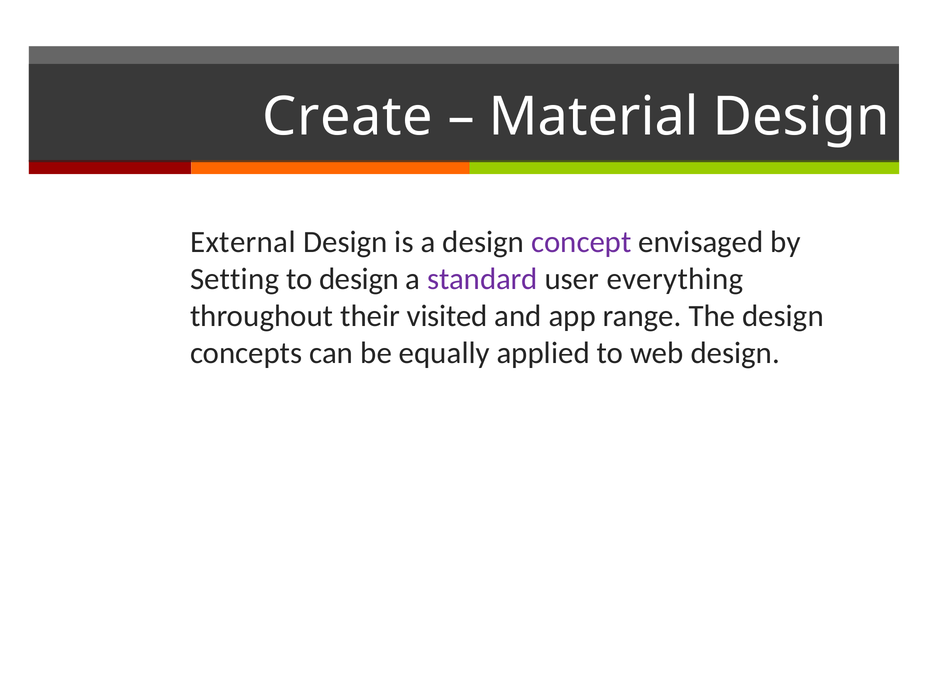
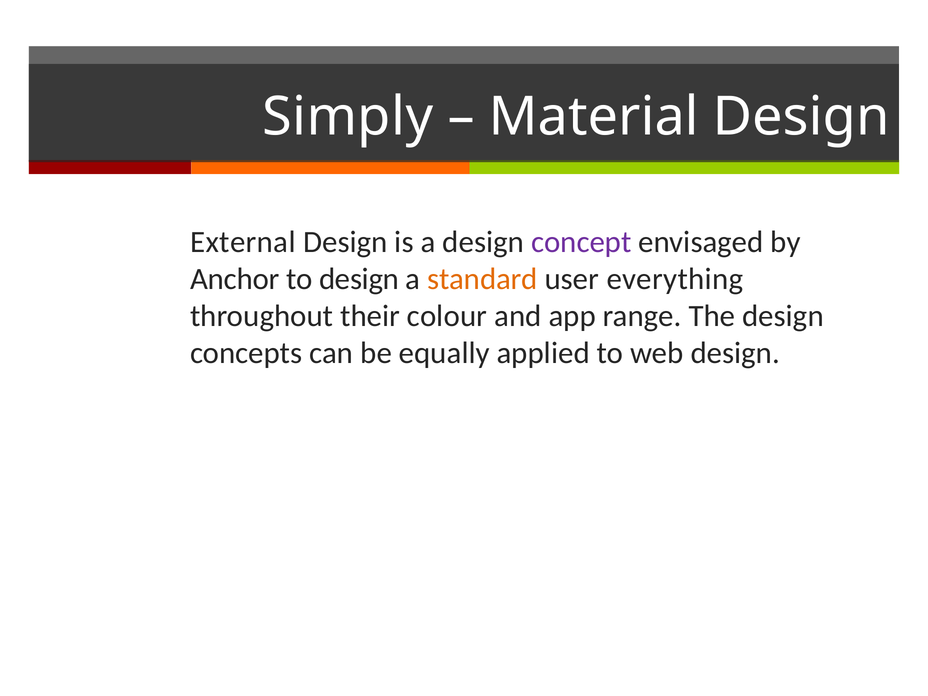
Create: Create -> Simply
Setting: Setting -> Anchor
standard colour: purple -> orange
visited: visited -> colour
